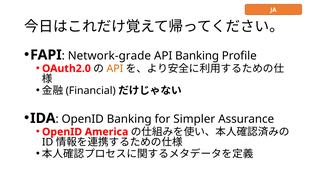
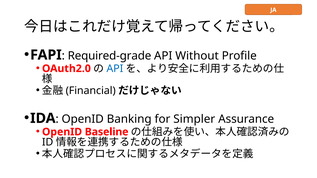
Network-grade: Network-grade -> Required-grade
API Banking: Banking -> Without
API at (115, 69) colour: orange -> blue
America: America -> Baseline
